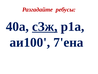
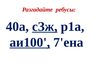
аи100 underline: none -> present
